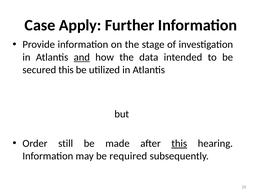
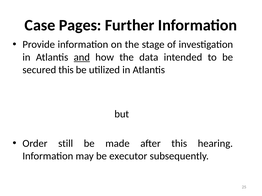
Apply: Apply -> Pages
this at (179, 144) underline: present -> none
required: required -> executor
